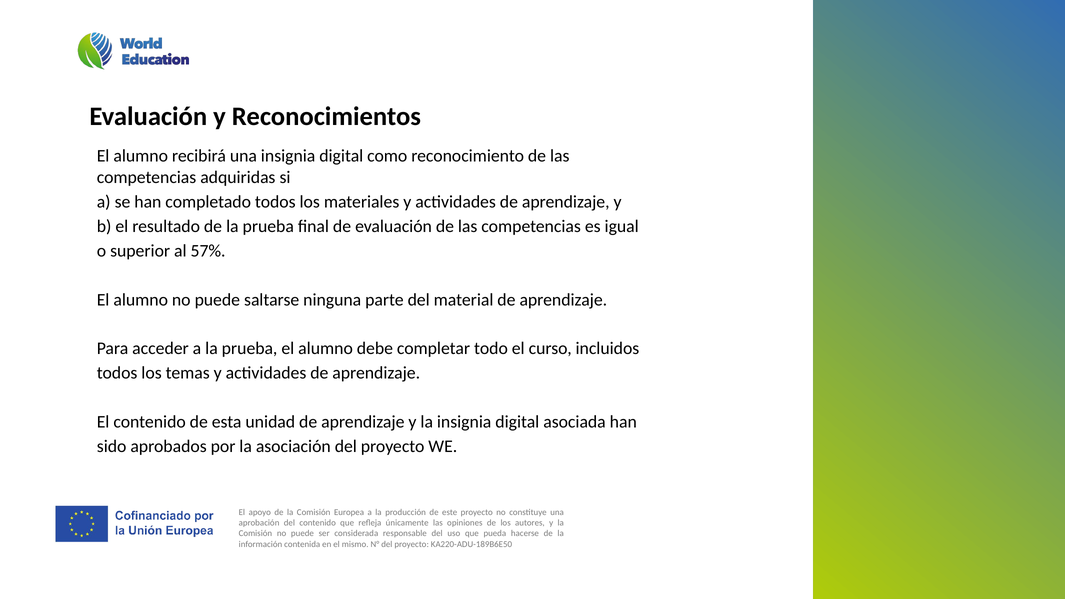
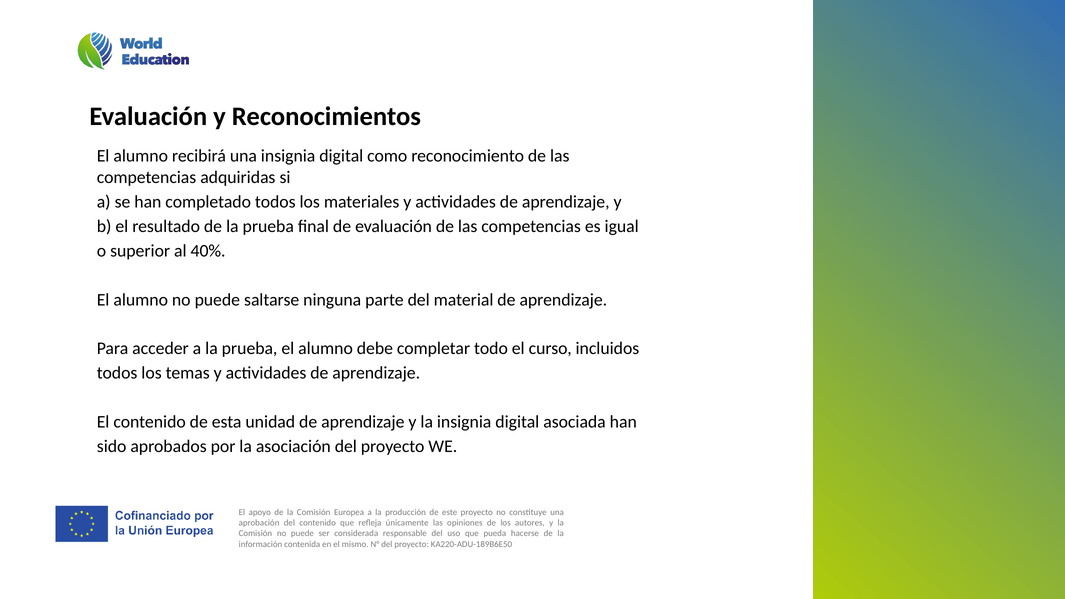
57%: 57% -> 40%
